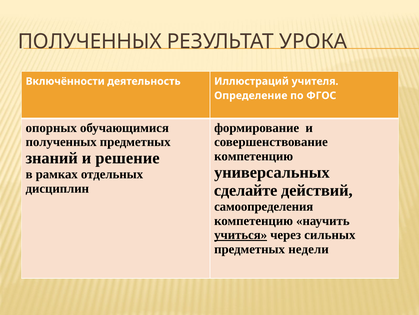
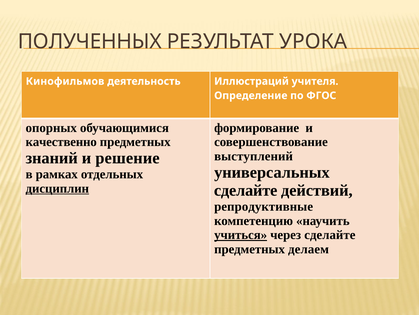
Включённости: Включённости -> Кинофильмов
полученных at (61, 142): полученных -> качественно
компетенцию at (254, 156): компетенцию -> выступлений
дисциплин underline: none -> present
самоопределения: самоопределения -> репродуктивные
через сильных: сильных -> сделайте
недели: недели -> делаем
